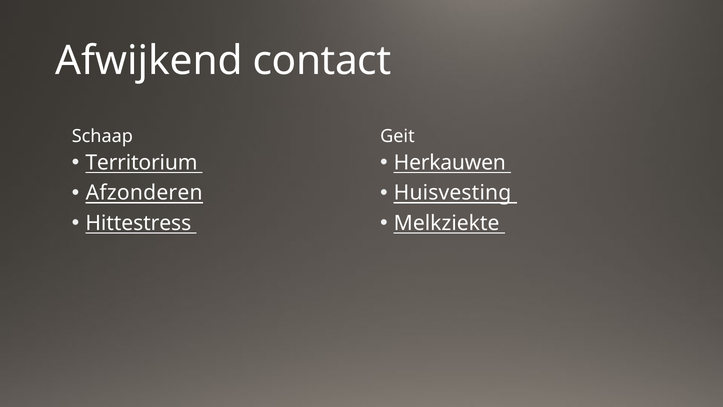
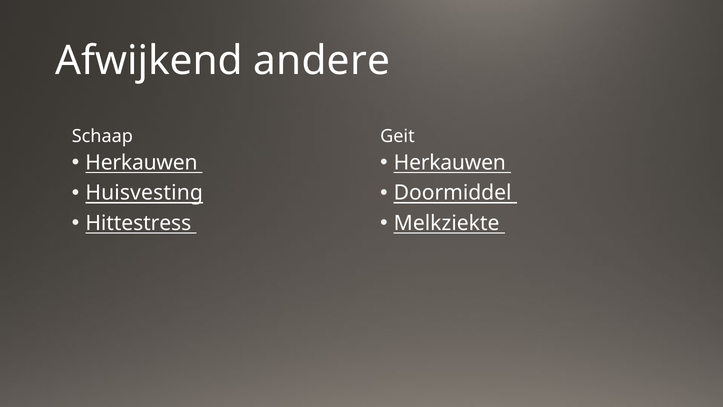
contact: contact -> andere
Territorium at (141, 163): Territorium -> Herkauwen
Afzonderen: Afzonderen -> Huisvesting
Huisvesting: Huisvesting -> Doormiddel
